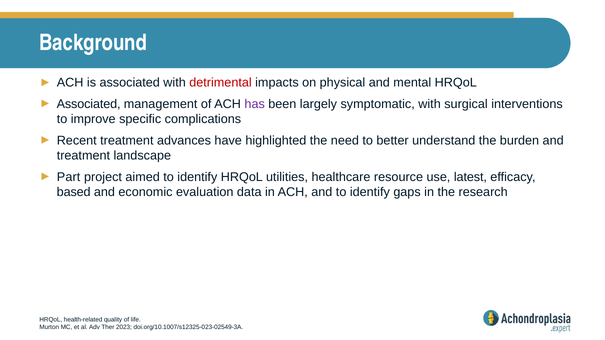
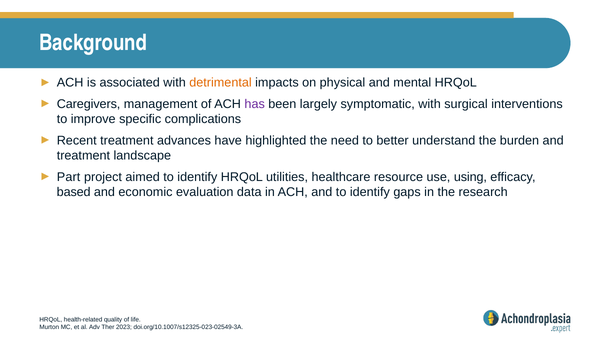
detrimental colour: red -> orange
Associated at (89, 104): Associated -> Caregivers
latest: latest -> using
